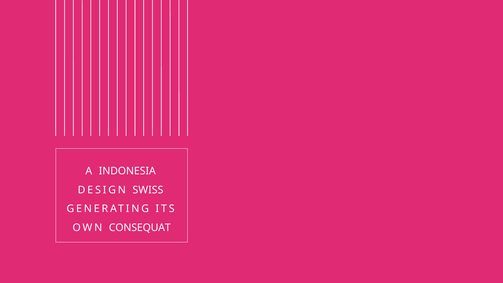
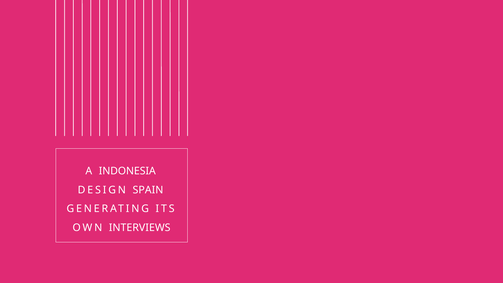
SWISS: SWISS -> SPAIN
CONSEQUAT: CONSEQUAT -> INTERVIEWS
